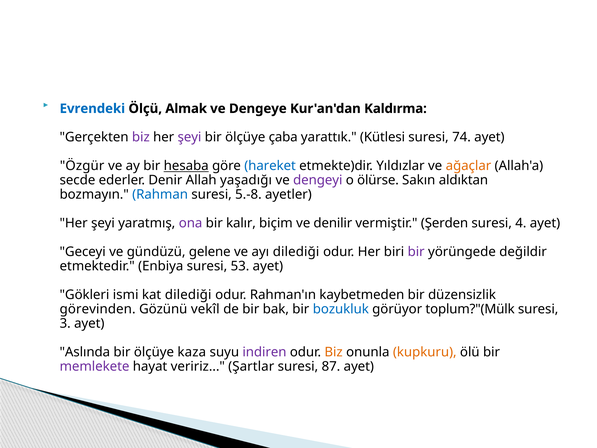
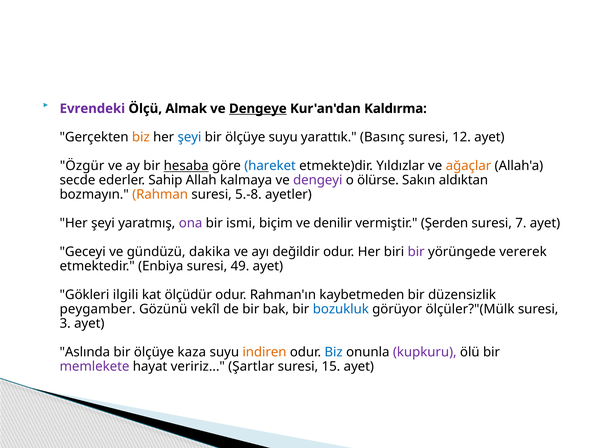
Evrendeki colour: blue -> purple
Dengeye underline: none -> present
biz at (141, 137) colour: purple -> orange
şeyi at (189, 137) colour: purple -> blue
ölçüye çaba: çaba -> suyu
Kütlesi: Kütlesi -> Basınç
74: 74 -> 12
Denir: Denir -> Sahip
yaşadığı: yaşadığı -> kalmaya
Rahman colour: blue -> orange
kalır: kalır -> ismi
4: 4 -> 7
gelene: gelene -> dakika
ayı dilediği: dilediği -> değildir
değildir: değildir -> vererek
53: 53 -> 49
ismi: ismi -> ilgili
kat dilediği: dilediği -> ölçüdür
görevinden: görevinden -> peygamber
toplum?"(Mülk: toplum?"(Mülk -> ölçüler?"(Mülk
indiren colour: purple -> orange
Biz at (334, 352) colour: orange -> blue
kupkuru colour: orange -> purple
87: 87 -> 15
